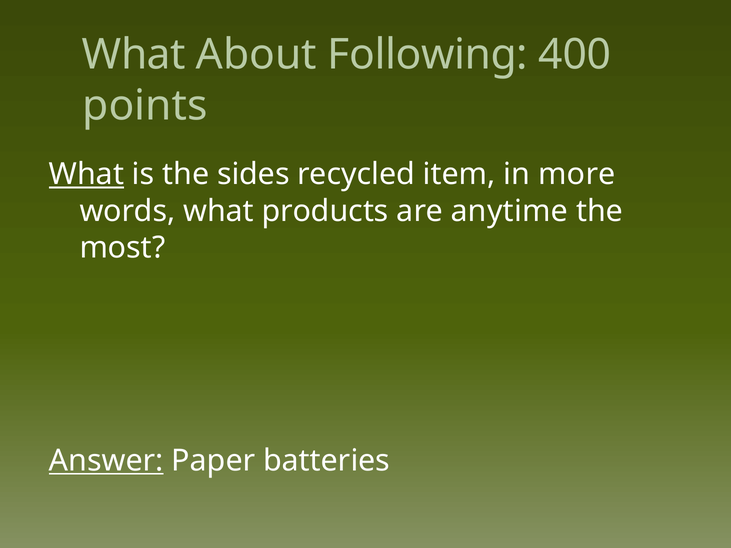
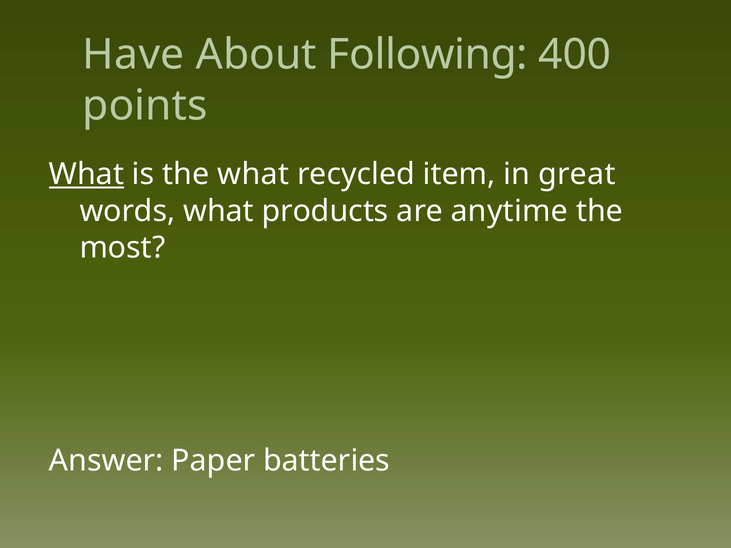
What at (134, 55): What -> Have
the sides: sides -> what
more: more -> great
Answer underline: present -> none
